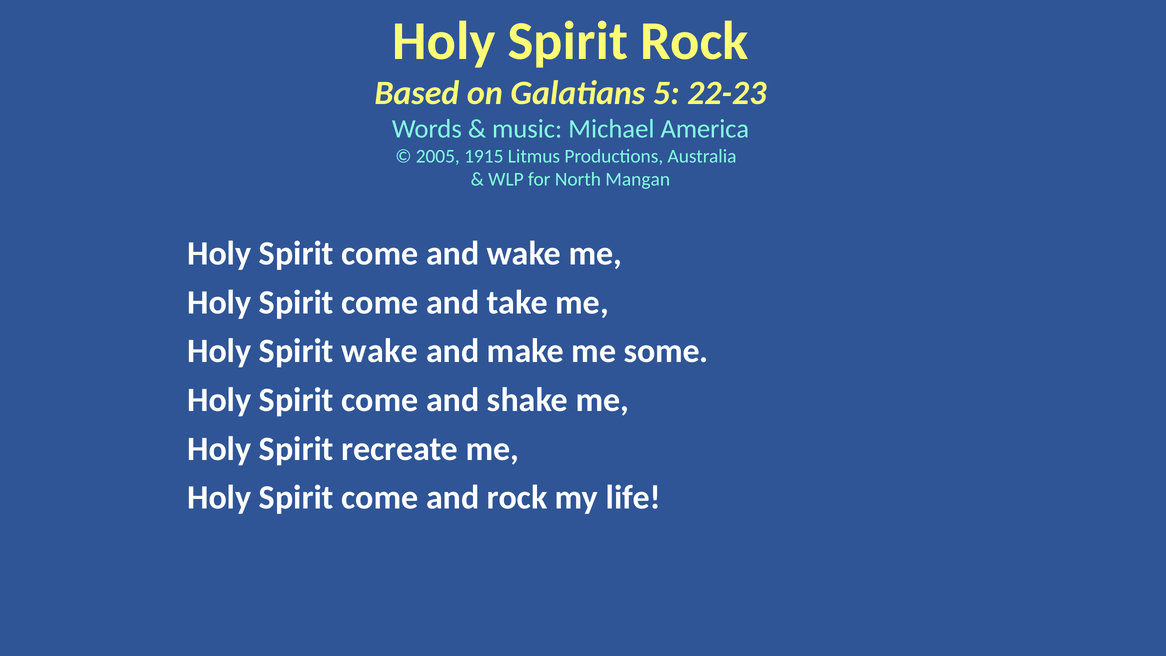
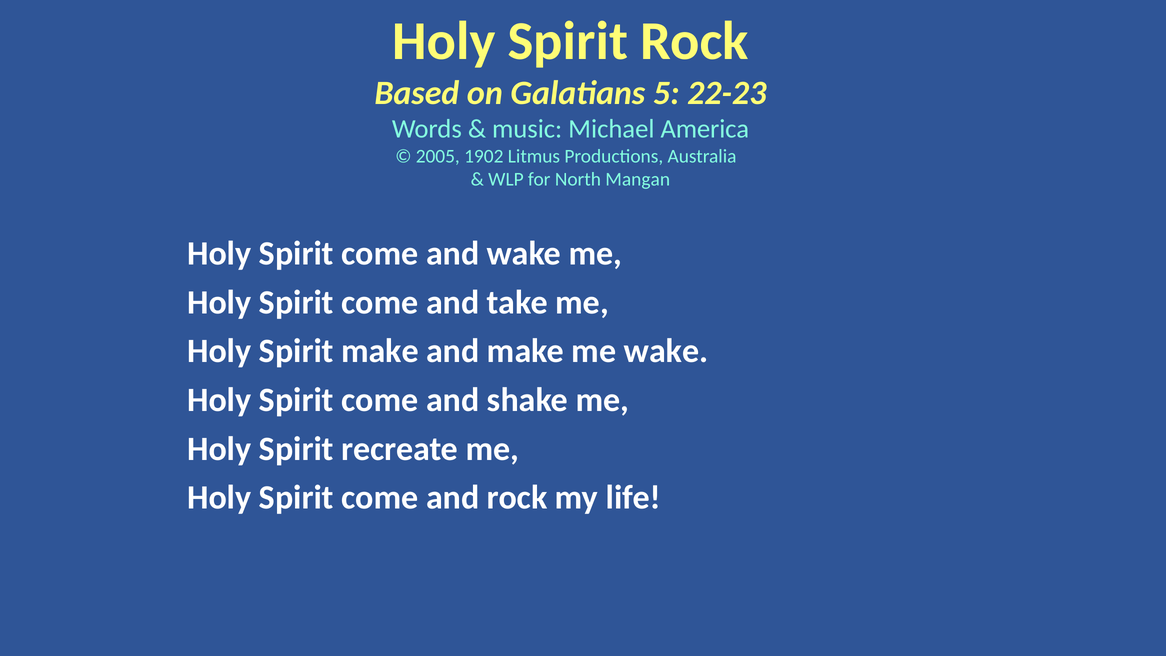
1915: 1915 -> 1902
Spirit wake: wake -> make
me some: some -> wake
